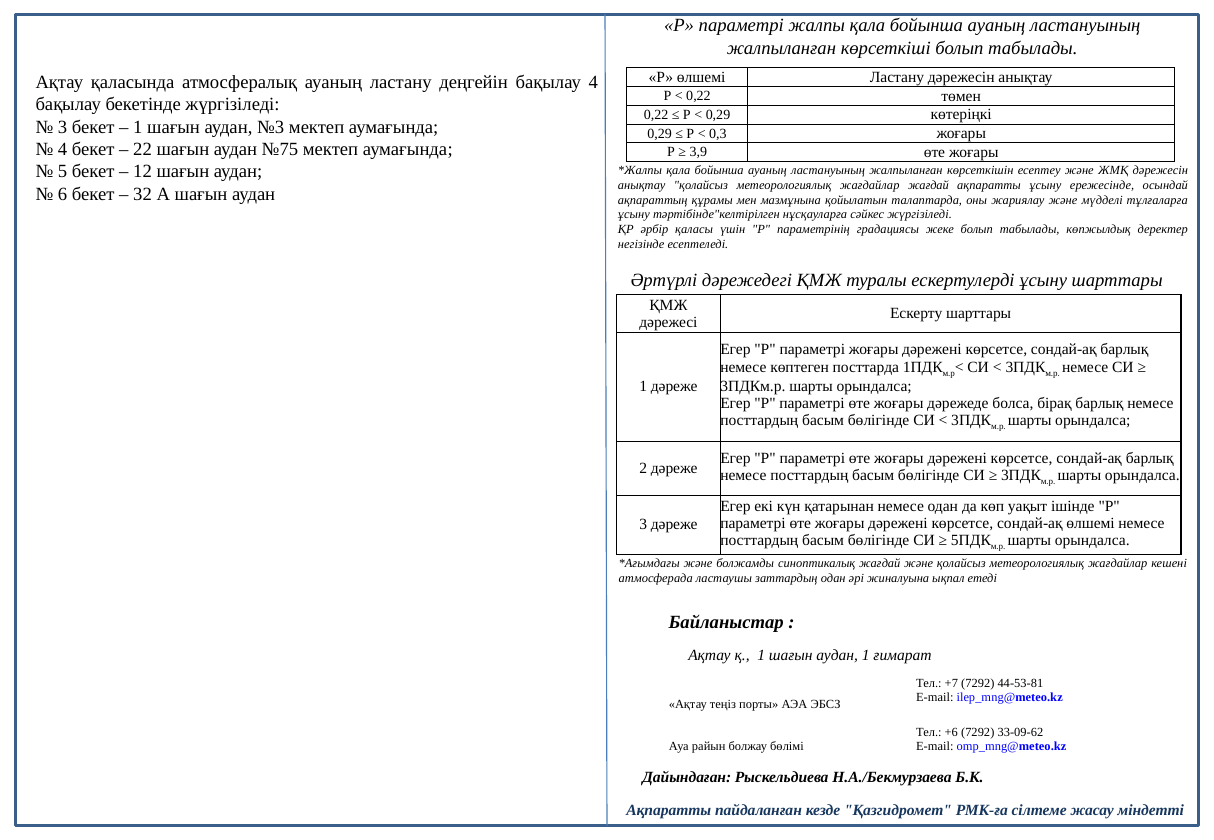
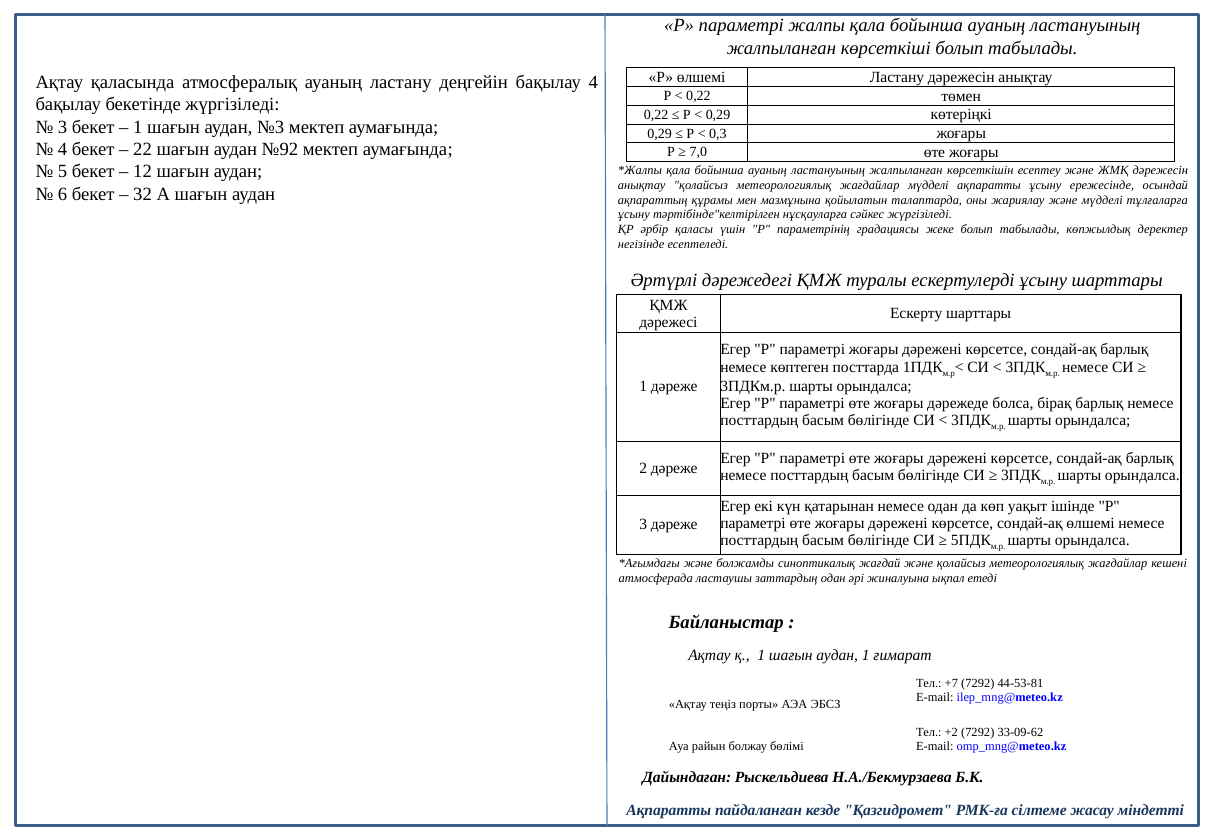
№75: №75 -> №92
3,9: 3,9 -> 7,0
жағдайлар жағдай: жағдай -> мүдделі
+6: +6 -> +2
